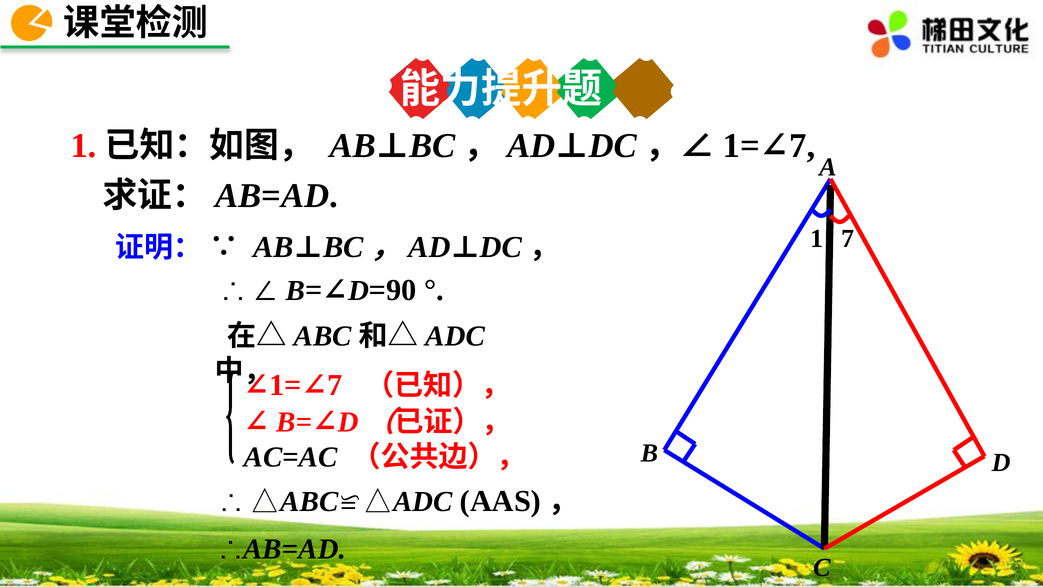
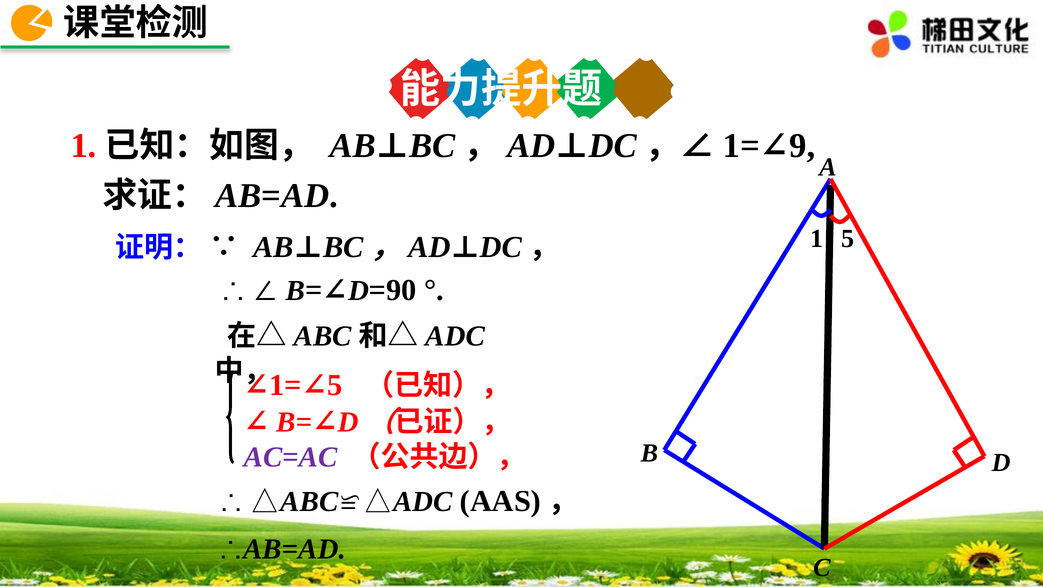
7 at (802, 146): 7 -> 9
1 7: 7 -> 5
7 at (335, 385): 7 -> 5
AC=AC colour: black -> purple
